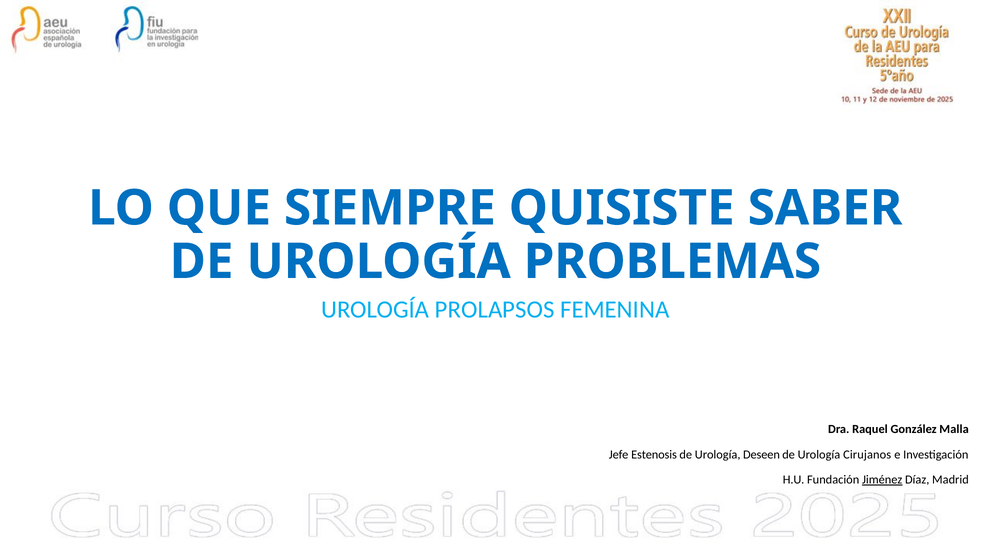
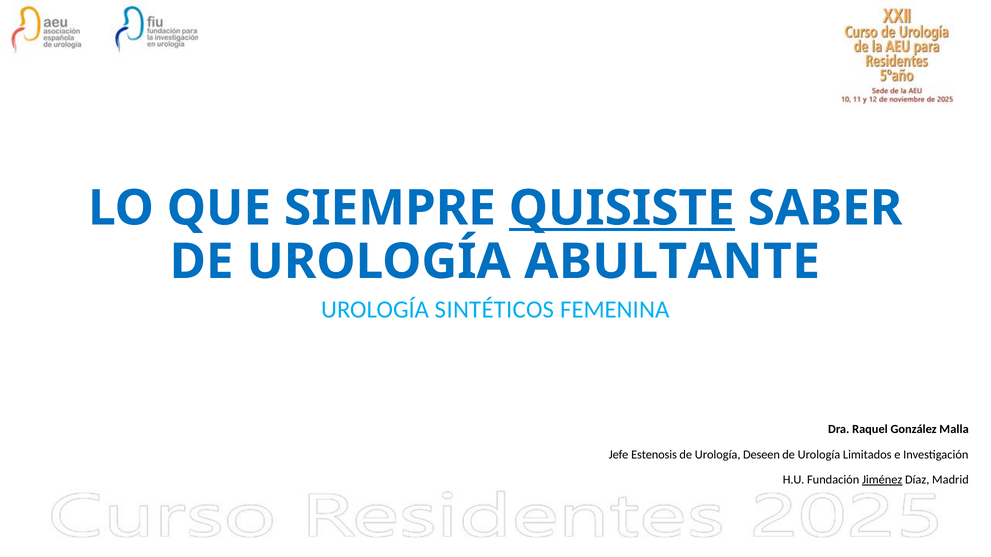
QUISISTE underline: none -> present
PROBLEMAS: PROBLEMAS -> ABULTANTE
PROLAPSOS: PROLAPSOS -> SINTÉTICOS
Cirujanos: Cirujanos -> Limitados
